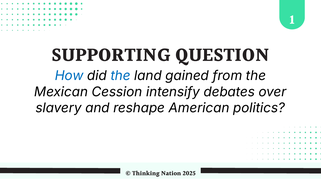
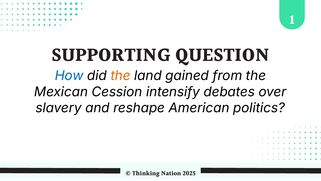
the at (120, 76) colour: blue -> orange
